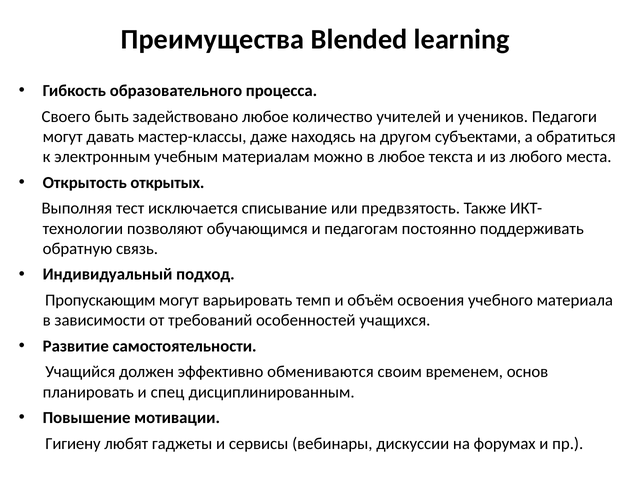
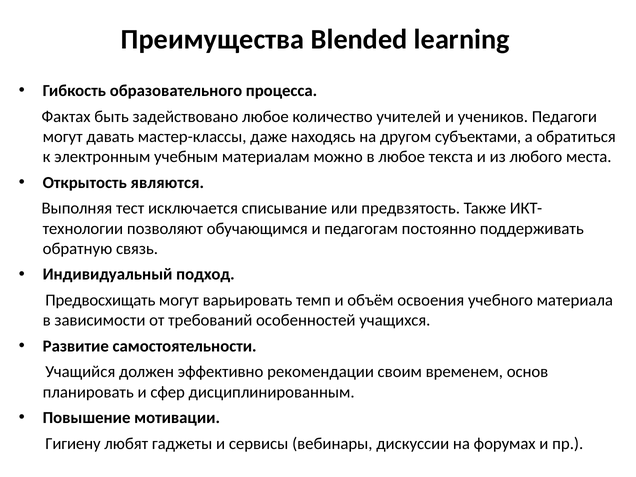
Своего: Своего -> Фактах
открытых: открытых -> являются
Пропускающим: Пропускающим -> Предвосхищать
обмениваются: обмениваются -> рекомендации
спец: спец -> сфер
